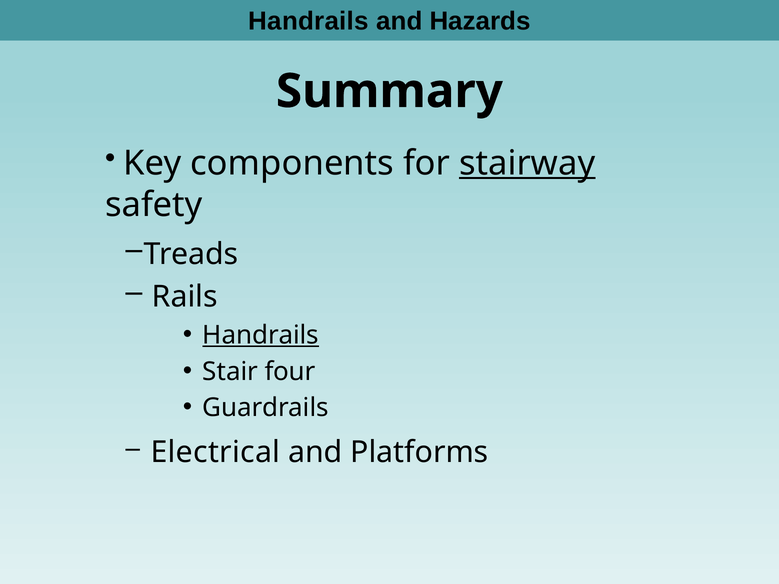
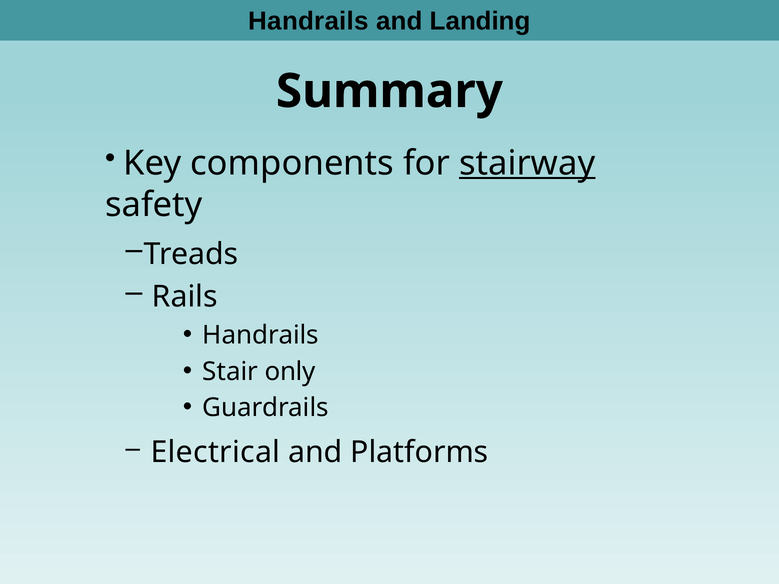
Hazards: Hazards -> Landing
Handrails at (261, 335) underline: present -> none
four: four -> only
